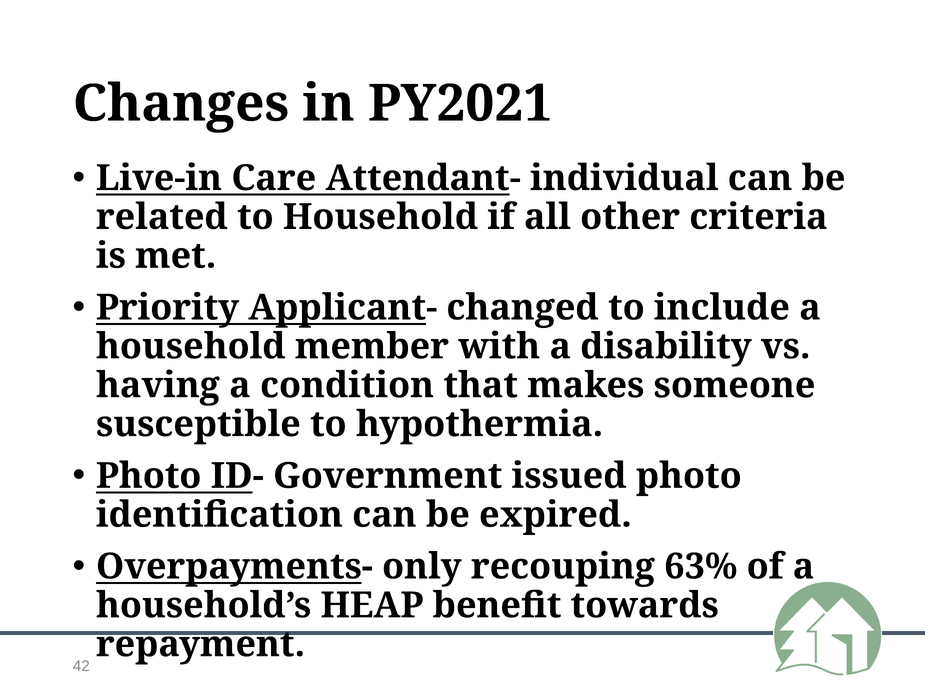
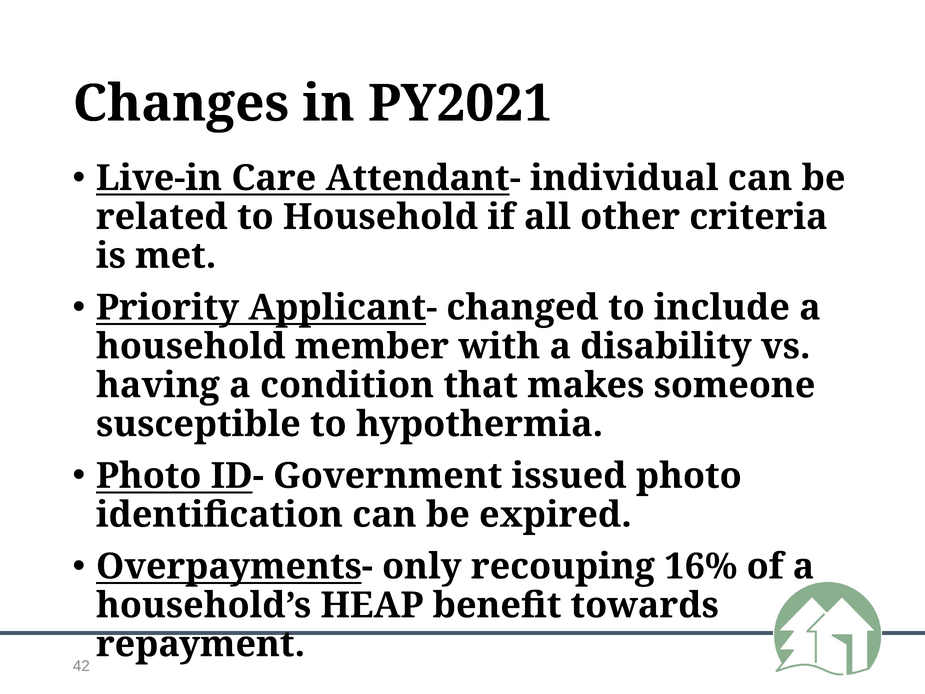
63%: 63% -> 16%
